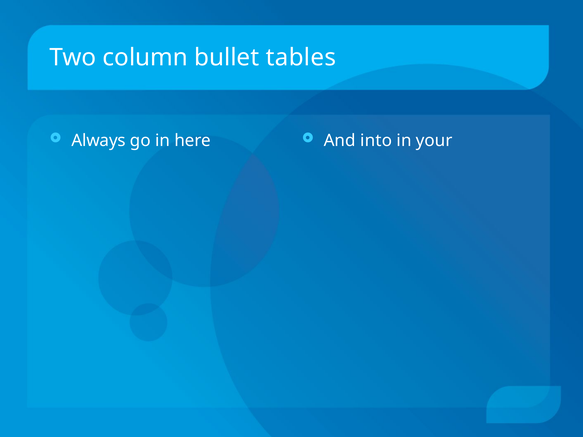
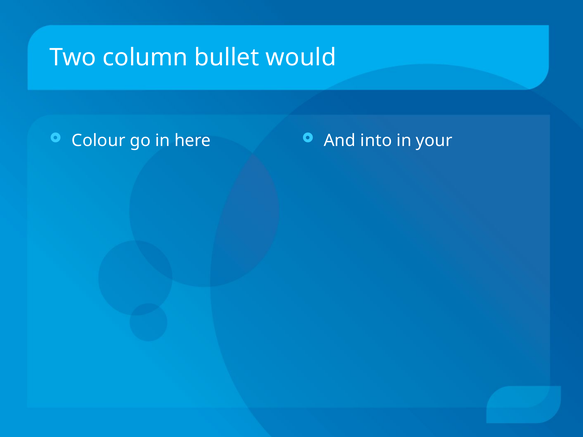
tables: tables -> would
Always: Always -> Colour
